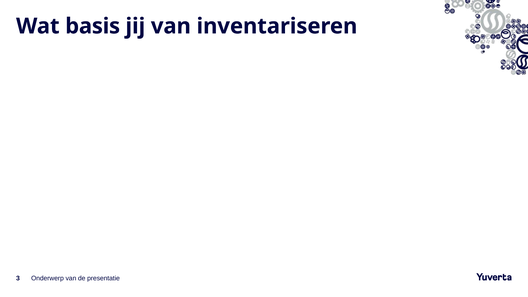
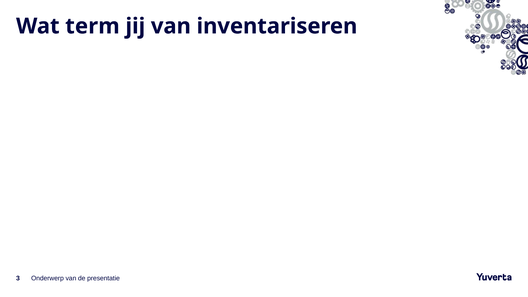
basis: basis -> term
